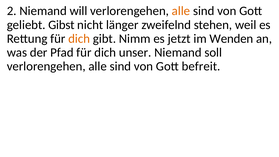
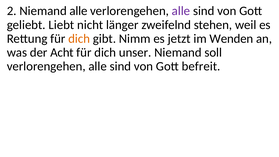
Niemand will: will -> alle
alle at (181, 11) colour: orange -> purple
Gibst: Gibst -> Liebt
Pfad: Pfad -> Acht
